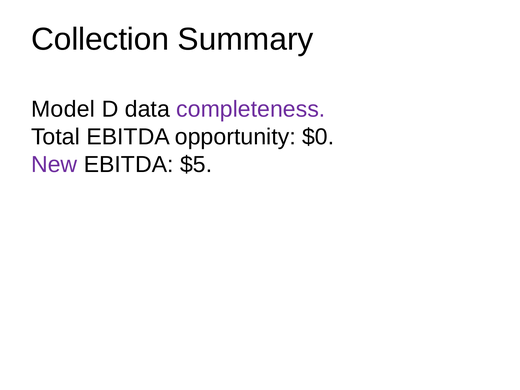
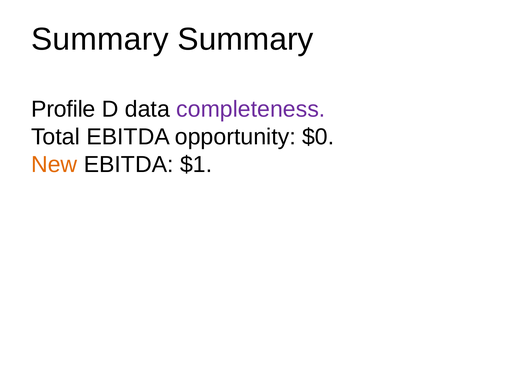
Collection at (100, 39): Collection -> Summary
Model: Model -> Profile
New colour: purple -> orange
$5: $5 -> $1
